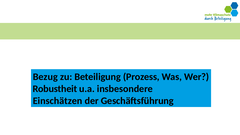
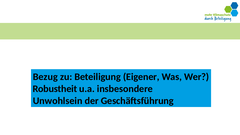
Prozess: Prozess -> Eigener
Einschätzen: Einschätzen -> Unwohlsein
